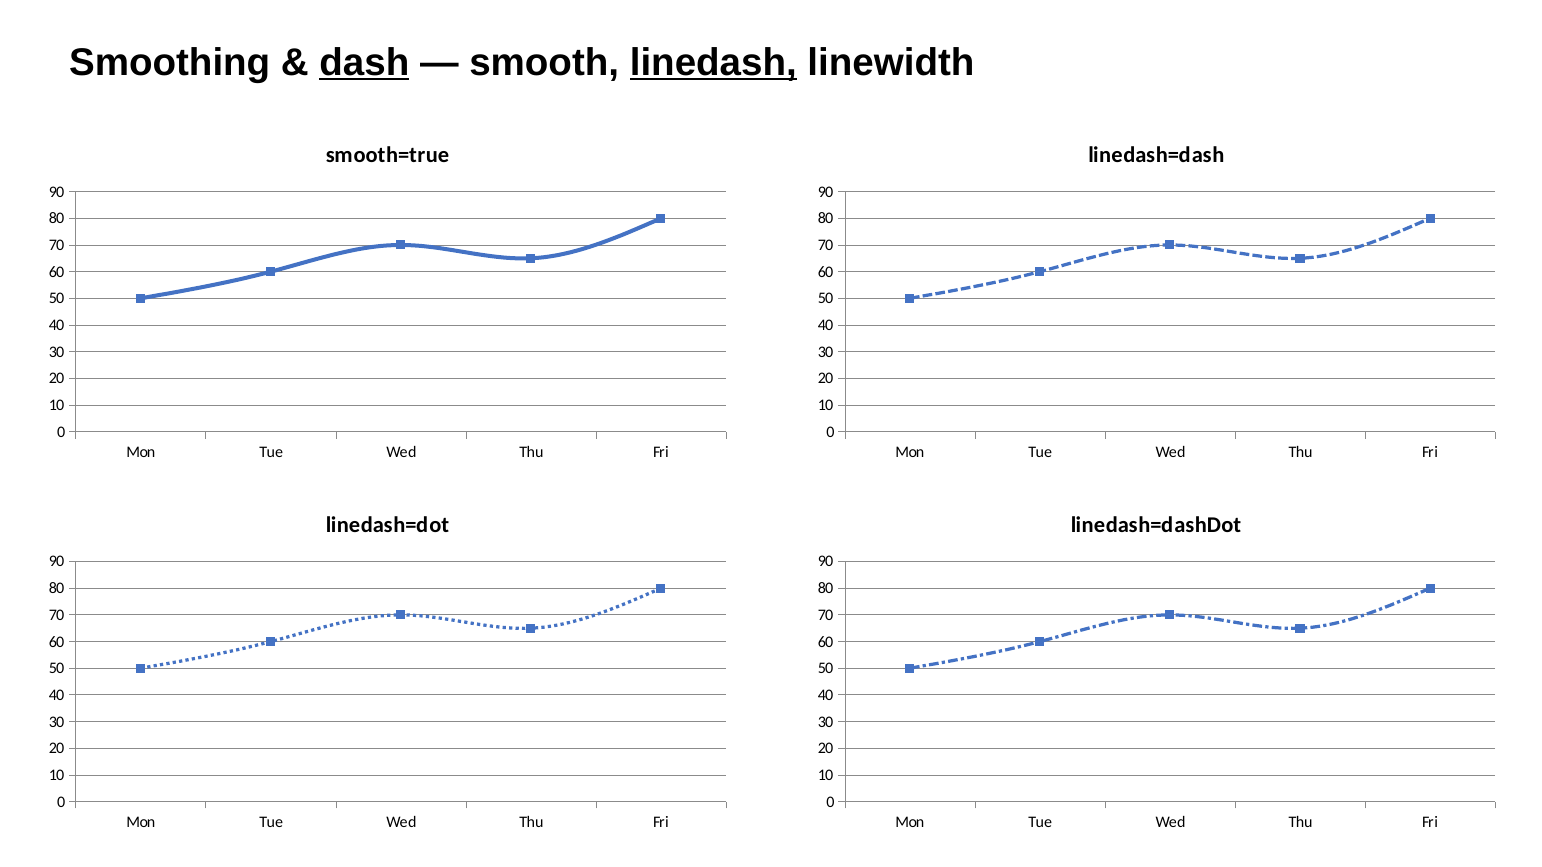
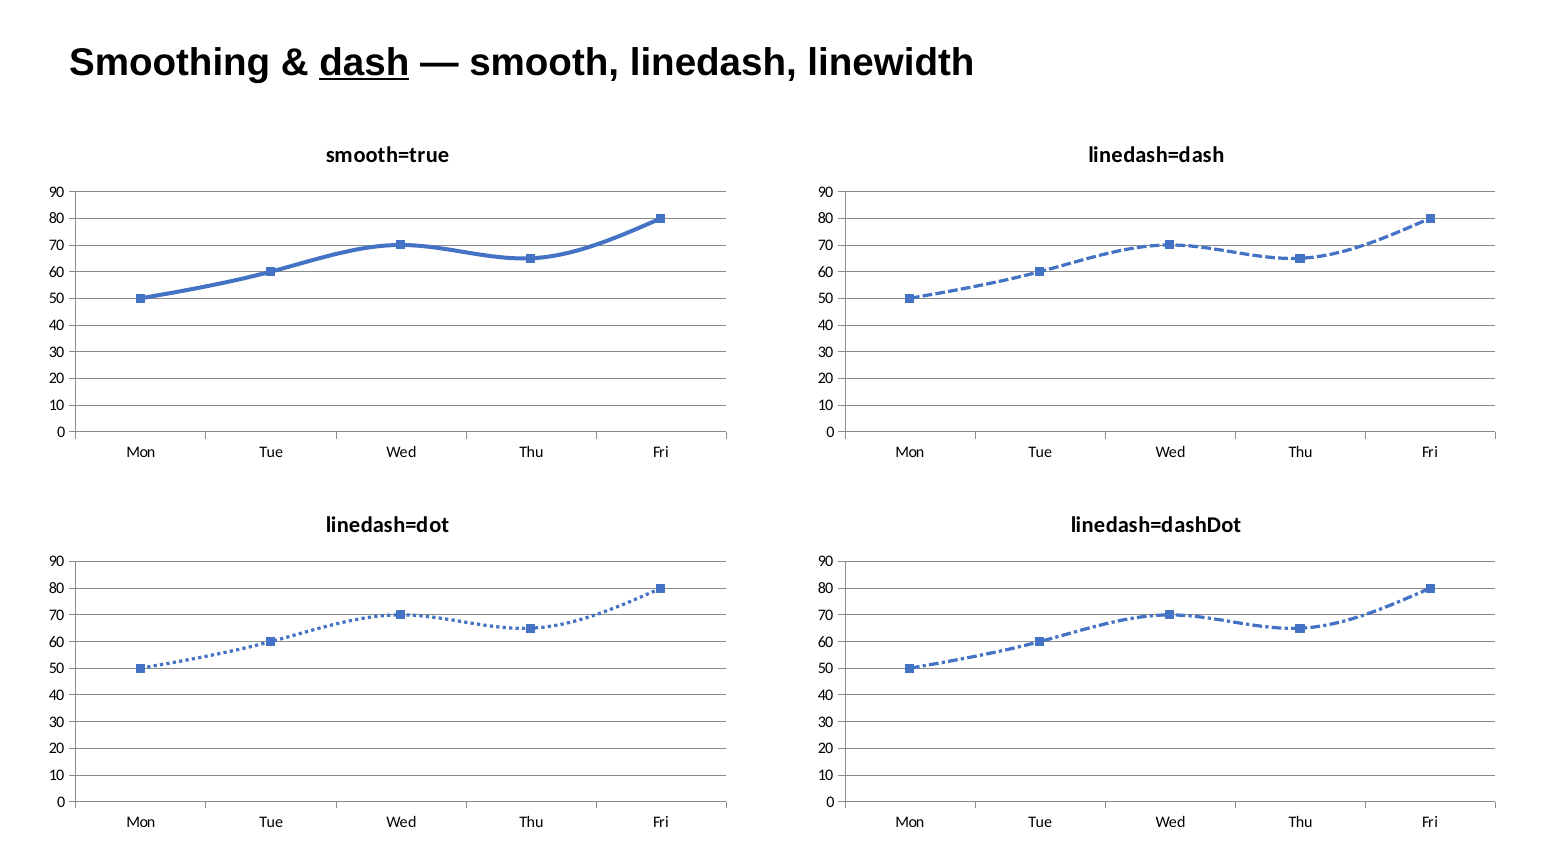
linedash underline: present -> none
